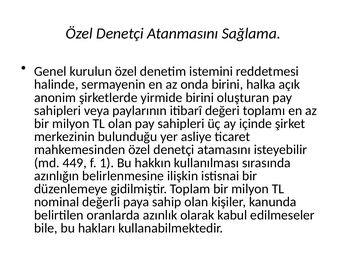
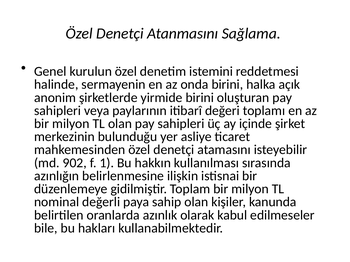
449: 449 -> 902
